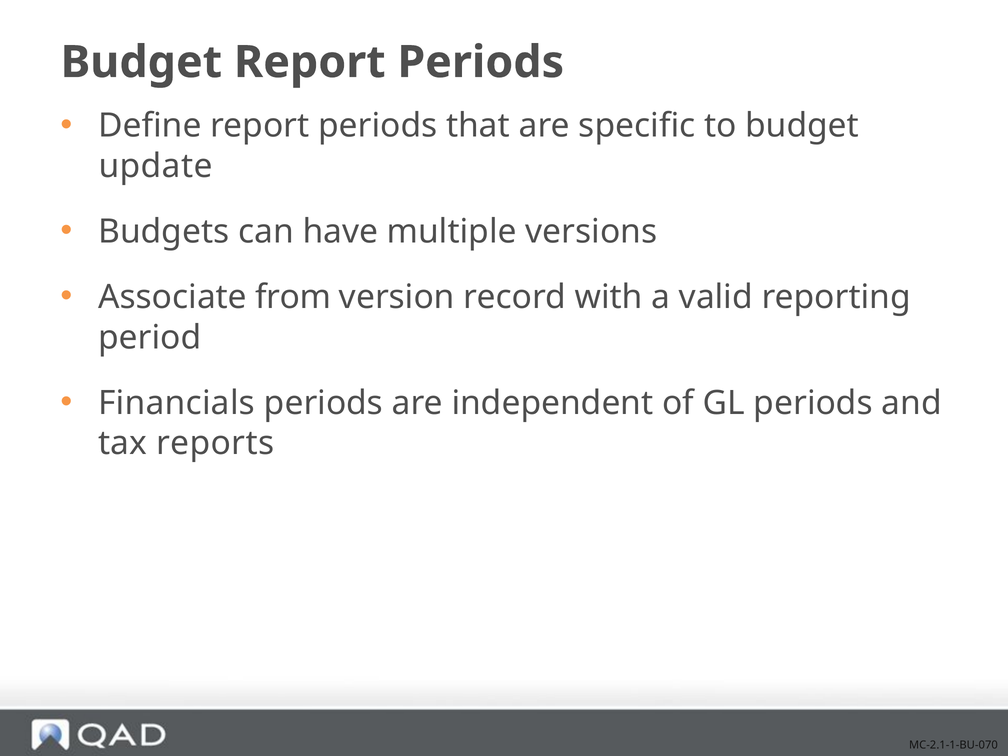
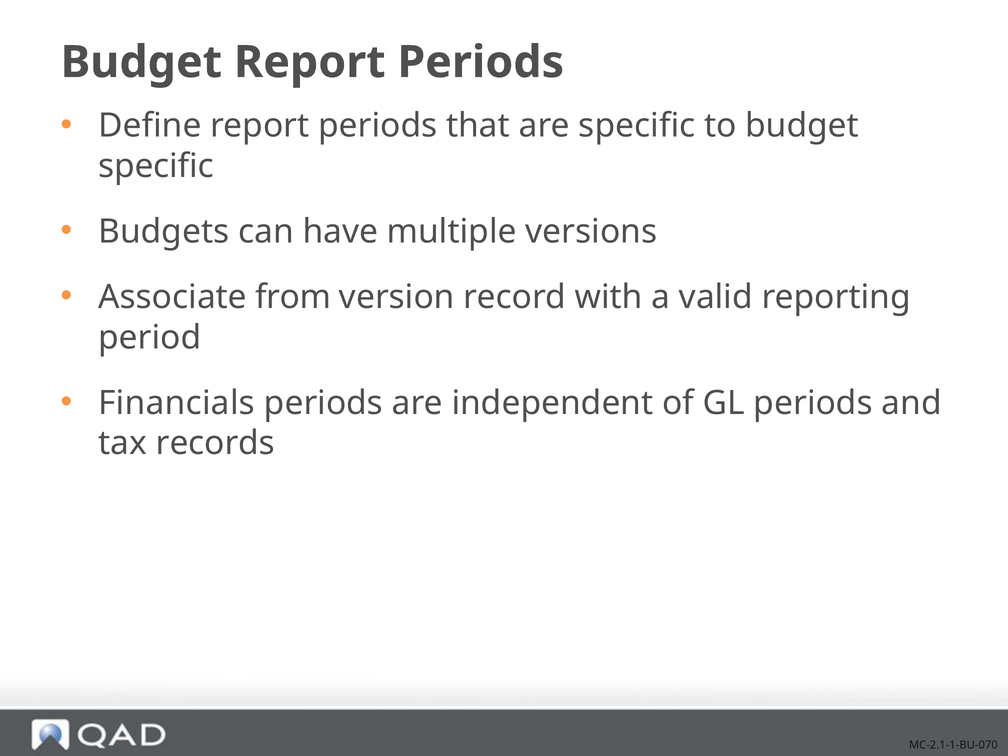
update at (156, 166): update -> specific
reports: reports -> records
